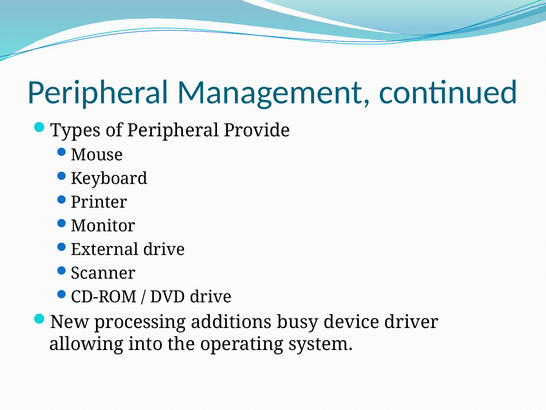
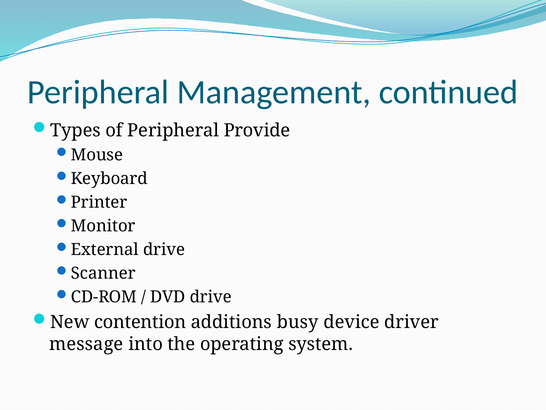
processing: processing -> contention
allowing: allowing -> message
